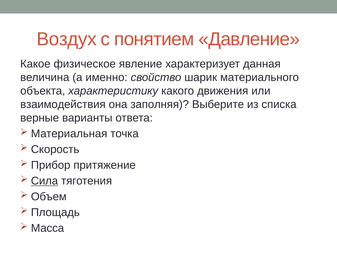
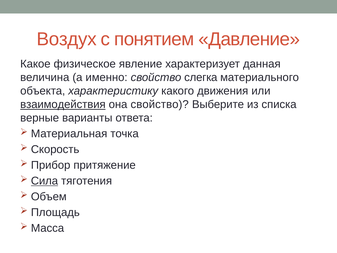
шарик: шарик -> слегка
взаимодействия underline: none -> present
она заполняя: заполняя -> свойство
